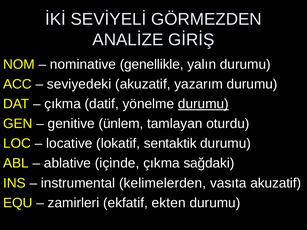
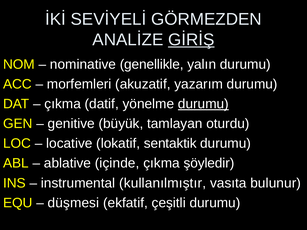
GİRİŞ underline: none -> present
seviyedeki: seviyedeki -> morfemleri
ünlem: ünlem -> büyük
sağdaki: sağdaki -> şöyledir
kelimelerden: kelimelerden -> kullanılmıştır
vasıta akuzatif: akuzatif -> bulunur
zamirleri: zamirleri -> düşmesi
ekten: ekten -> çeşitli
